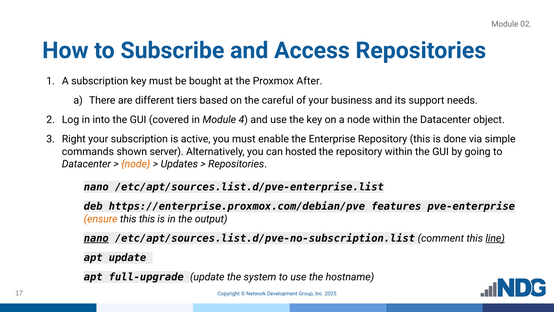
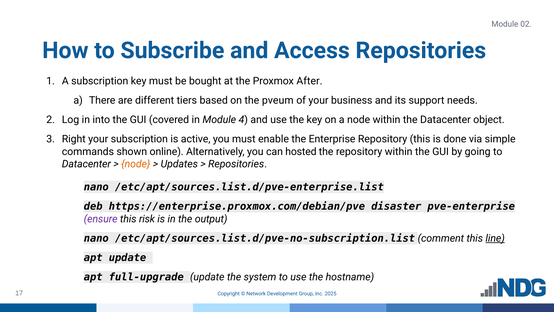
careful: careful -> pveum
server: server -> online
features: features -> disaster
ensure colour: orange -> purple
this this: this -> risk
nano at (96, 238) underline: present -> none
